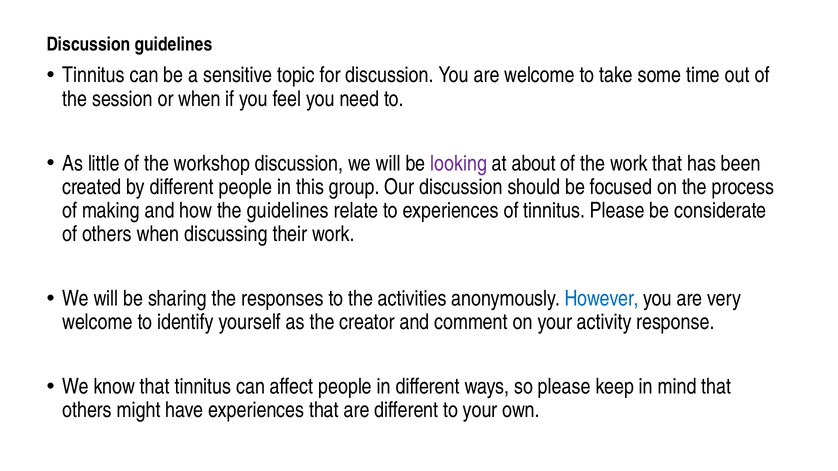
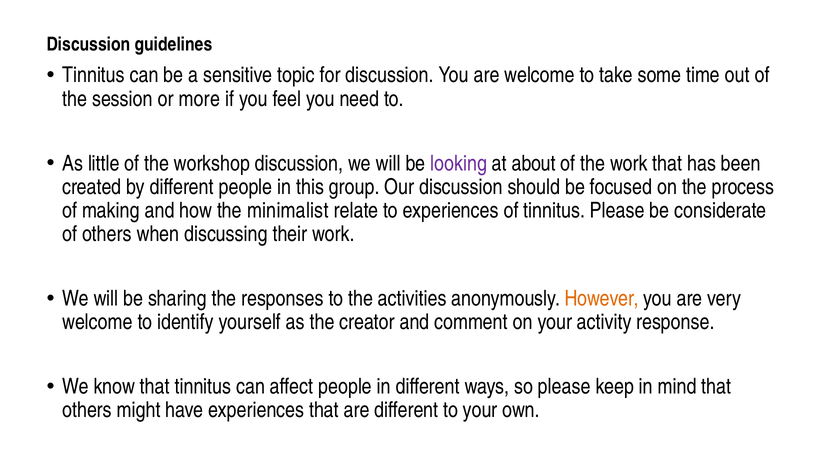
or when: when -> more
the guidelines: guidelines -> minimalist
However colour: blue -> orange
